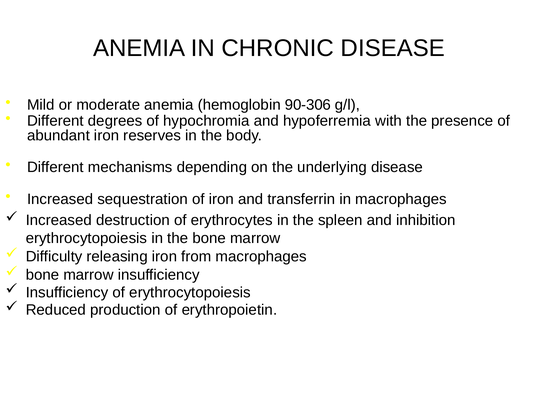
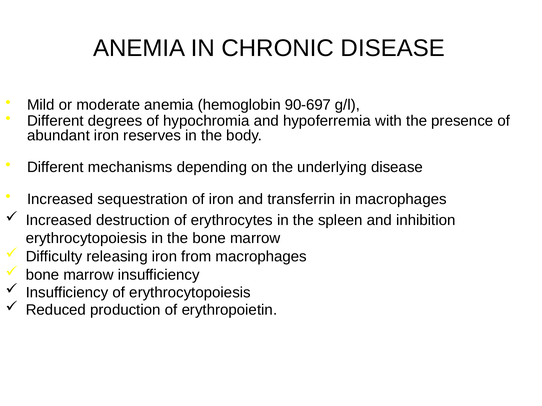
90-306: 90-306 -> 90-697
